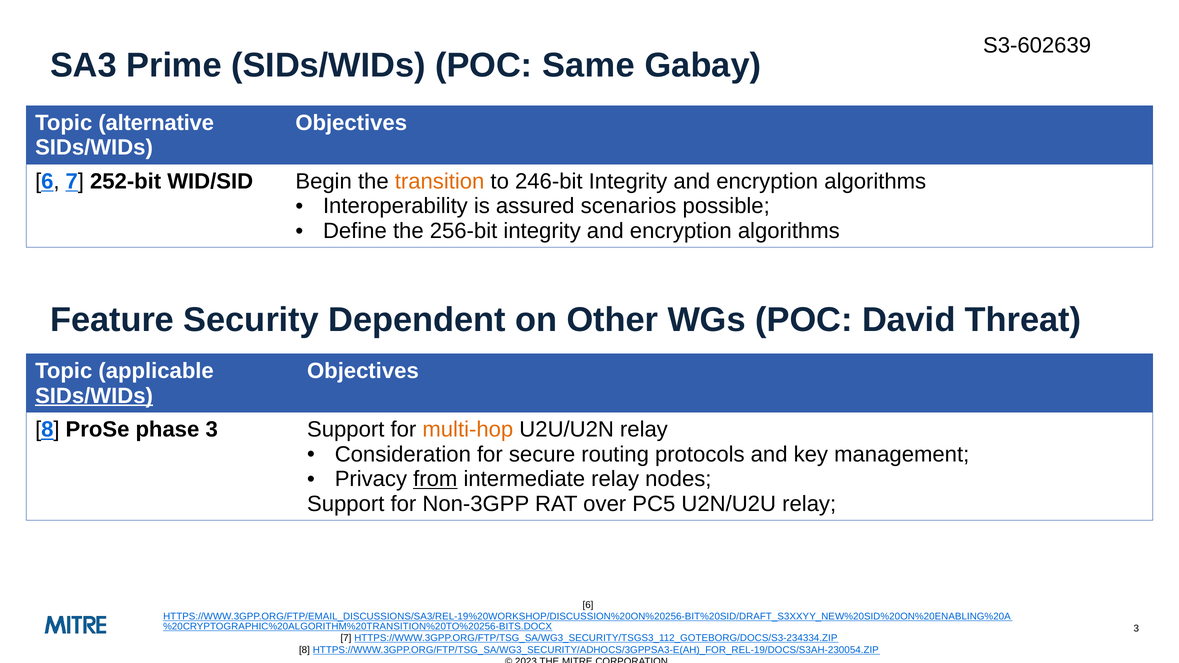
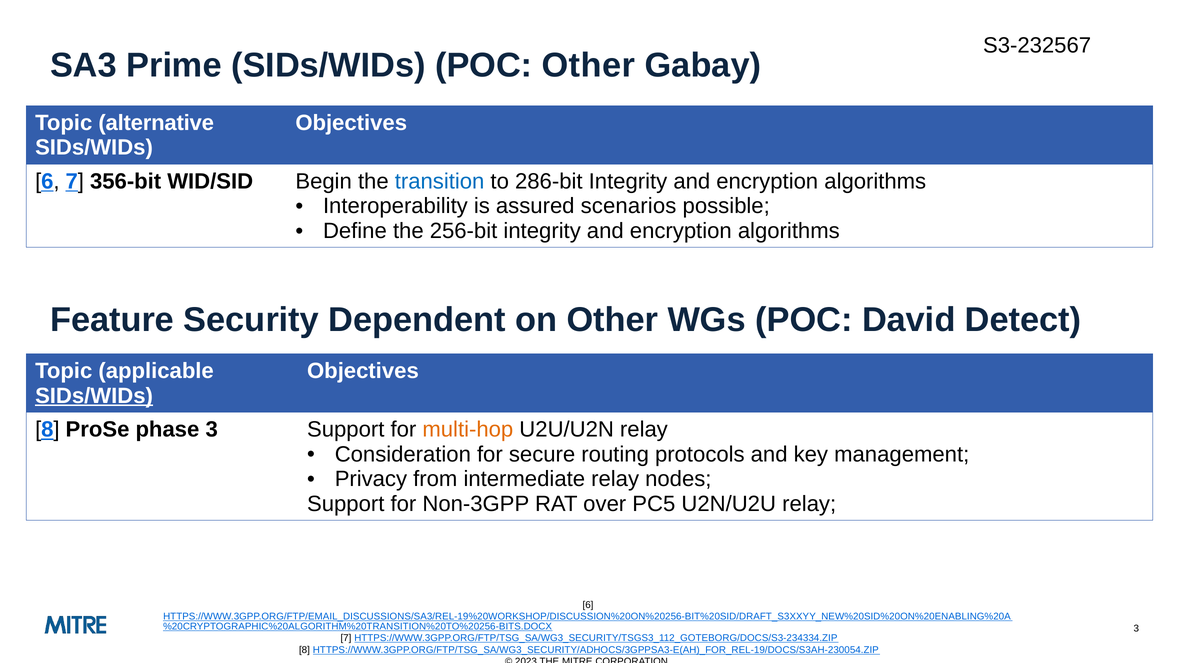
S3-602639: S3-602639 -> S3-232567
POC Same: Same -> Other
252-bit: 252-bit -> 356-bit
transition colour: orange -> blue
246-bit: 246-bit -> 286-bit
Threat: Threat -> Detect
from underline: present -> none
